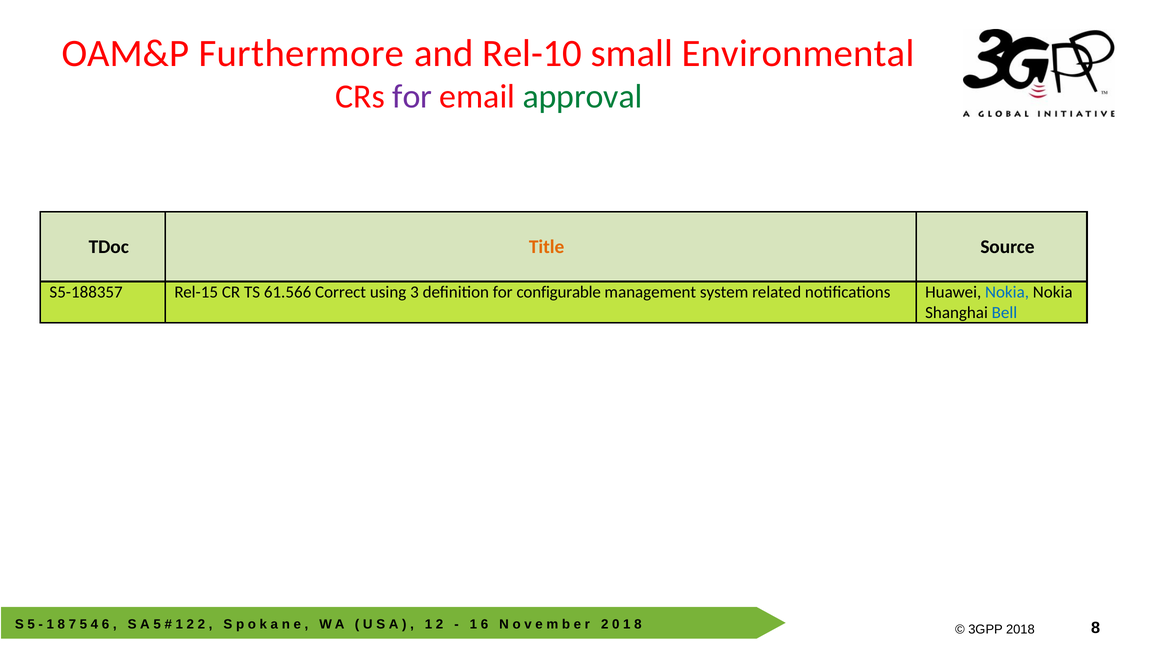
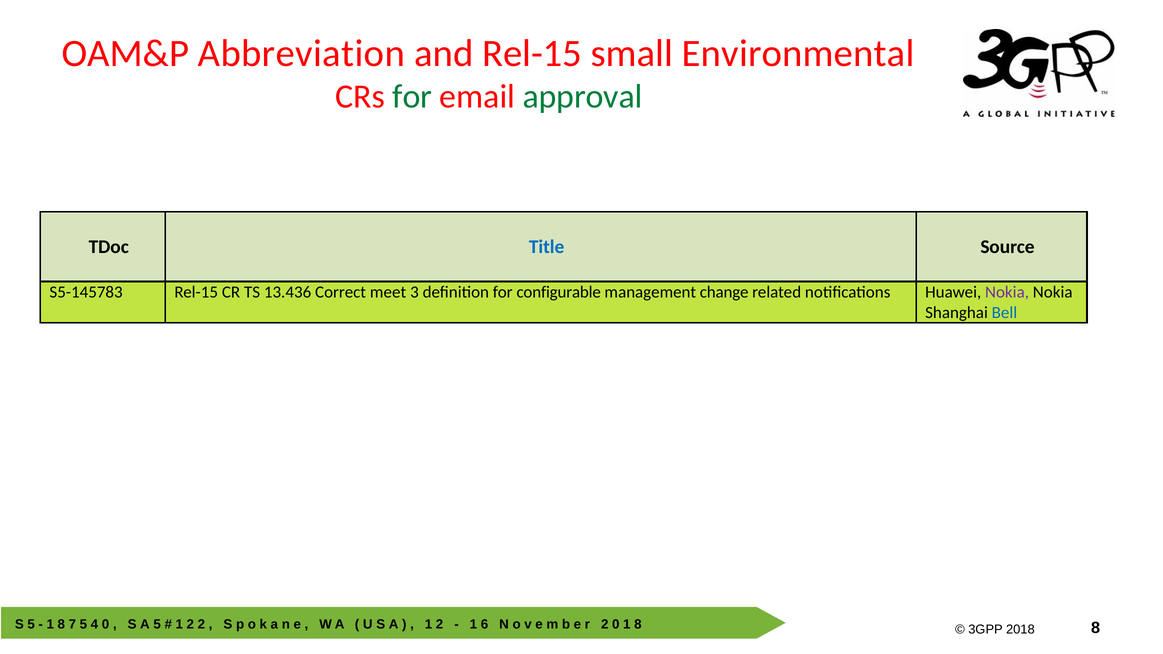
Furthermore: Furthermore -> Abbreviation
and Rel-10: Rel-10 -> Rel-15
for at (412, 97) colour: purple -> green
Title colour: orange -> blue
S5-188357: S5-188357 -> S5-145783
61.566: 61.566 -> 13.436
using: using -> meet
system: system -> change
Nokia at (1007, 292) colour: blue -> purple
6 at (105, 625): 6 -> 0
